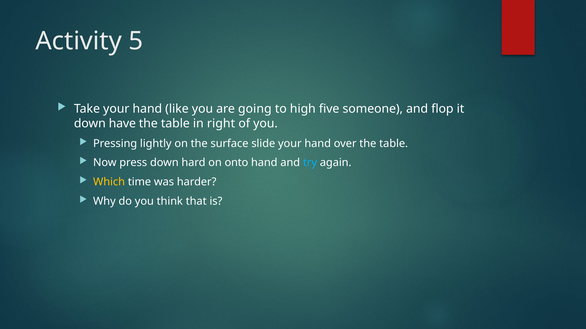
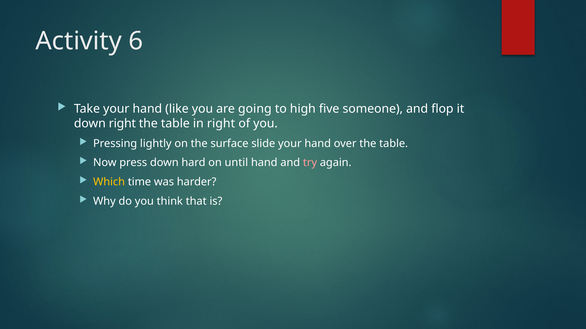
5: 5 -> 6
down have: have -> right
onto: onto -> until
try colour: light blue -> pink
